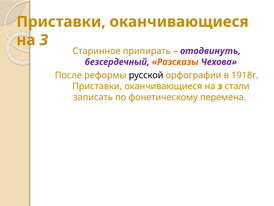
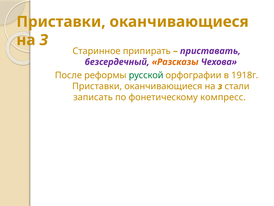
отодвинуть: отодвинуть -> приставать
русской colour: black -> green
перемена: перемена -> компресс
